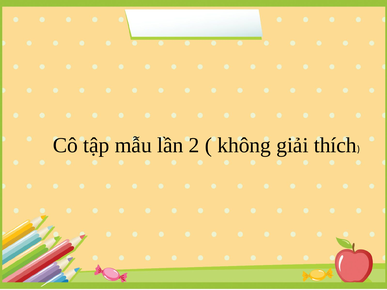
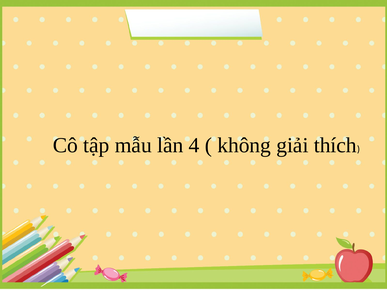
2: 2 -> 4
